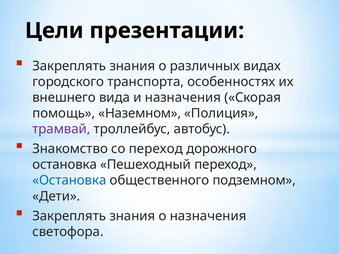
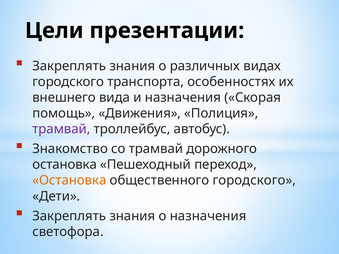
Наземном: Наземном -> Движения
со переход: переход -> трамвай
Остановка at (69, 181) colour: blue -> orange
общественного подземном: подземном -> городского
